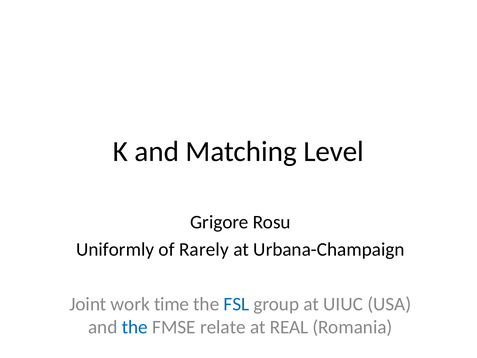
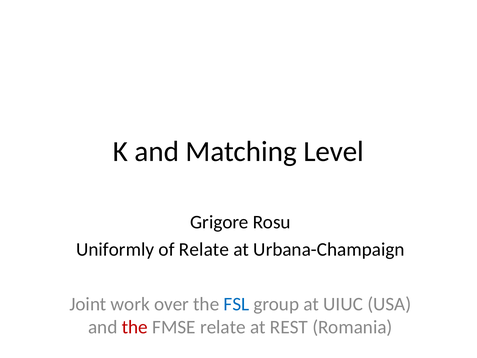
of Rarely: Rarely -> Relate
time: time -> over
the at (135, 327) colour: blue -> red
REAL: REAL -> REST
